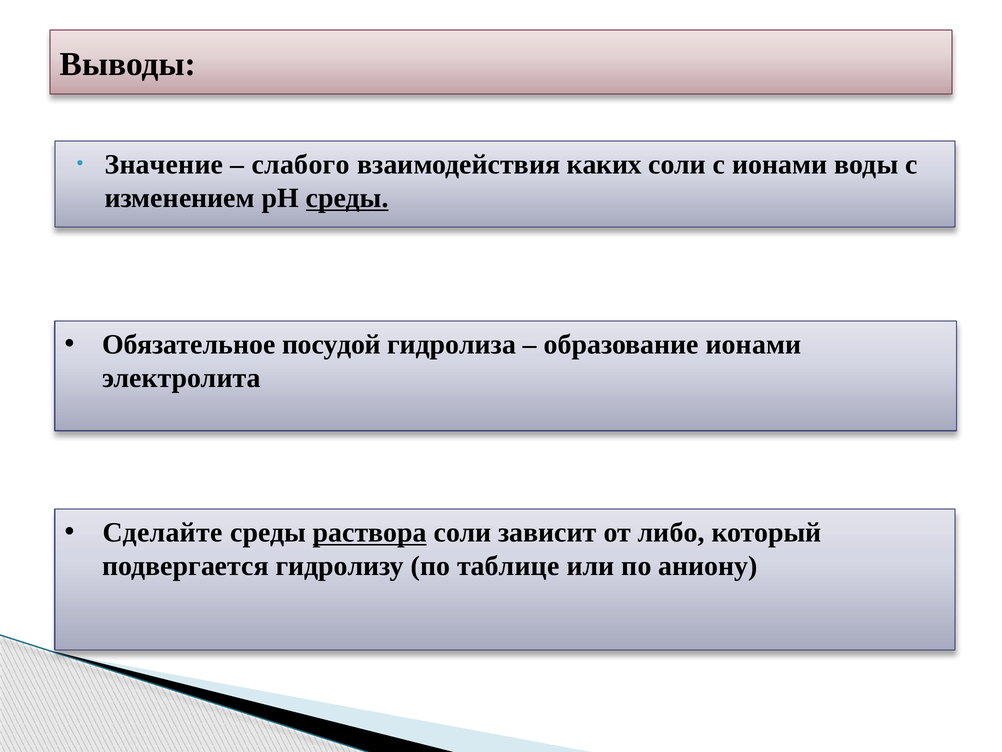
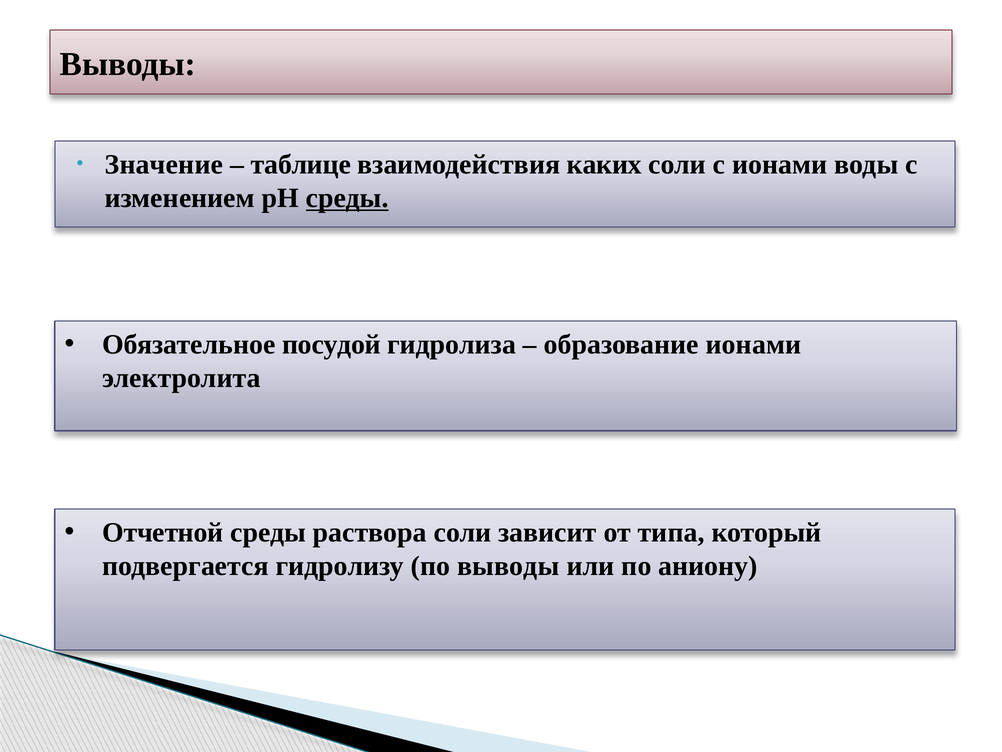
слабого: слабого -> таблице
Сделайте: Сделайте -> Отчетной
раствора underline: present -> none
либо: либо -> типа
по таблице: таблице -> выводы
